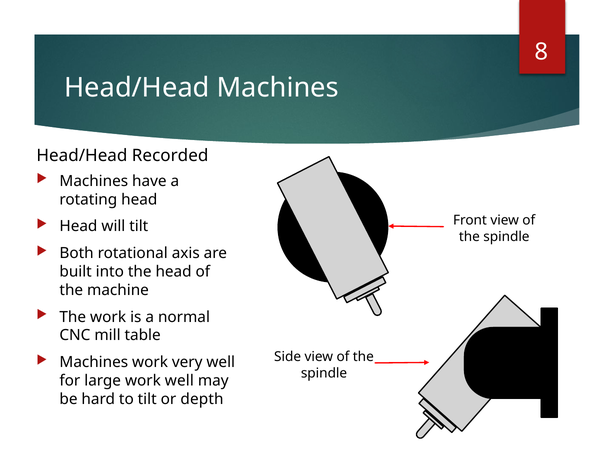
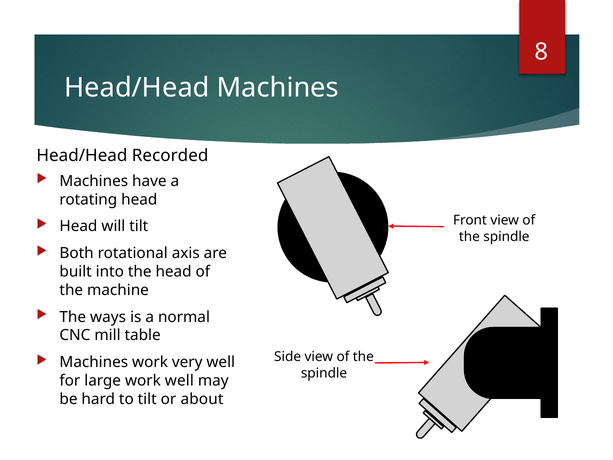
The work: work -> ways
depth: depth -> about
